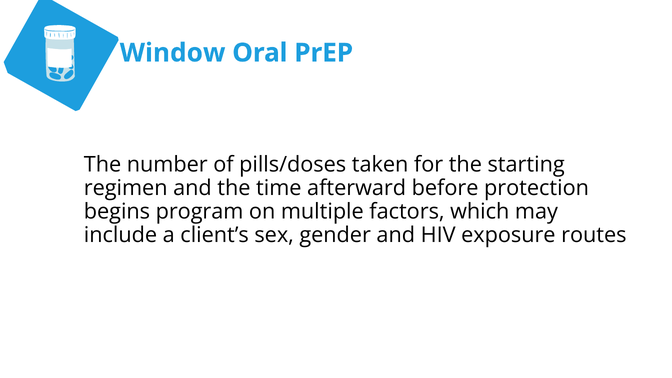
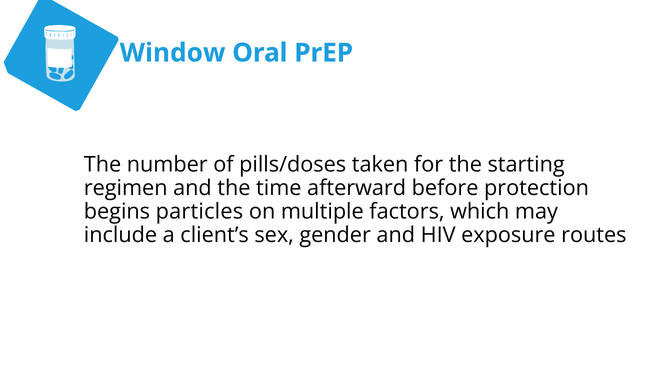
program: program -> particles
